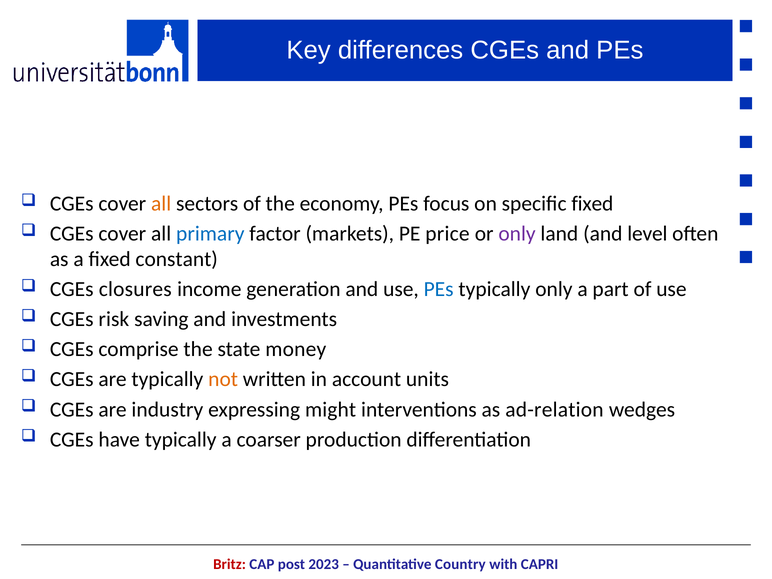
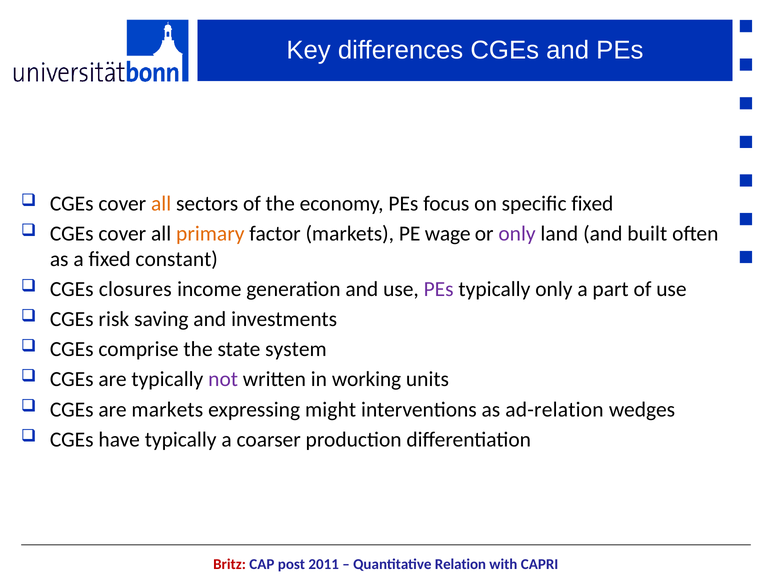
primary colour: blue -> orange
price: price -> wage
level: level -> built
PEs at (439, 289) colour: blue -> purple
money: money -> system
not colour: orange -> purple
account: account -> working
are industry: industry -> markets
2023: 2023 -> 2011
Country: Country -> Relation
